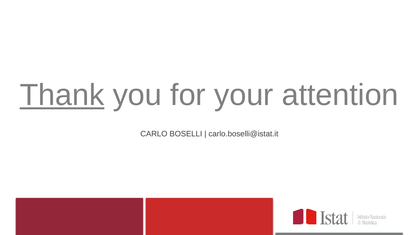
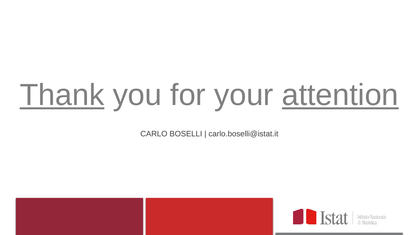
attention underline: none -> present
